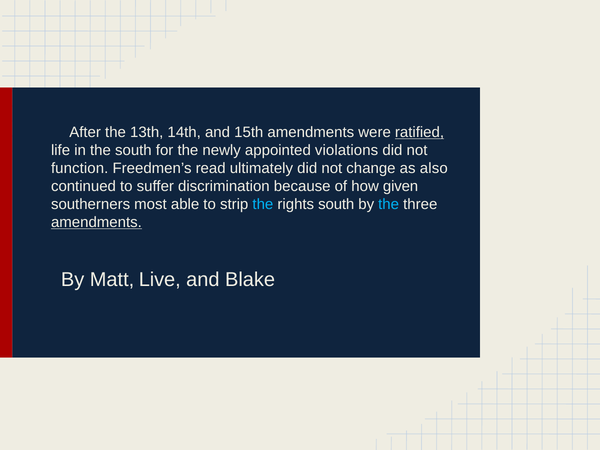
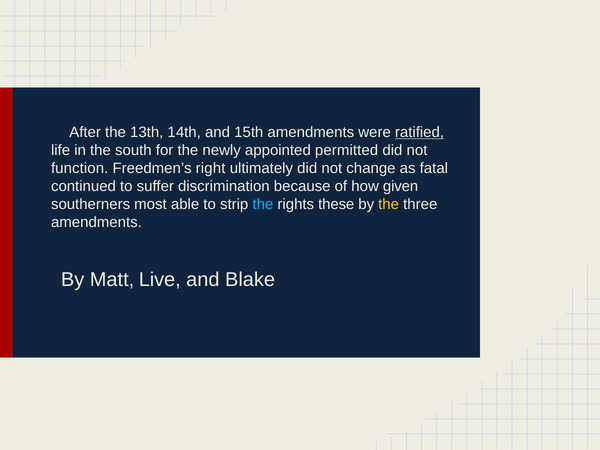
violations: violations -> permitted
read: read -> right
also: also -> fatal
rights south: south -> these
the at (389, 204) colour: light blue -> yellow
amendments at (96, 222) underline: present -> none
